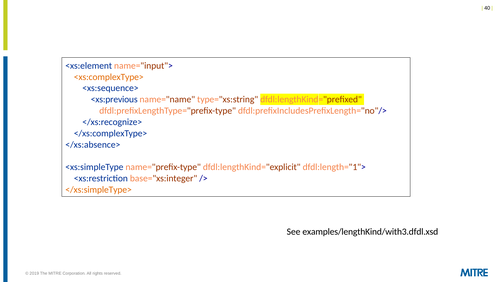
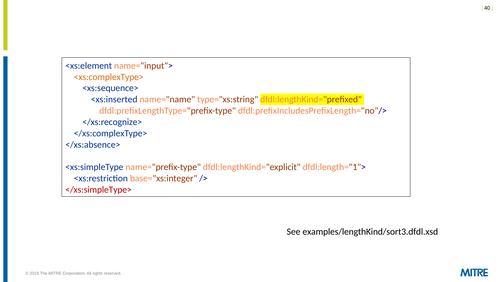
<xs:previous: <xs:previous -> <xs:inserted
</xs:simpleType> colour: orange -> red
examples/lengthKind/with3.dfdl.xsd: examples/lengthKind/with3.dfdl.xsd -> examples/lengthKind/sort3.dfdl.xsd
